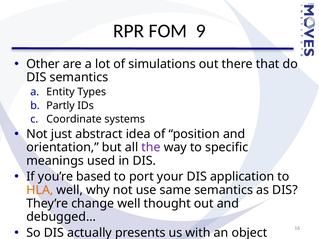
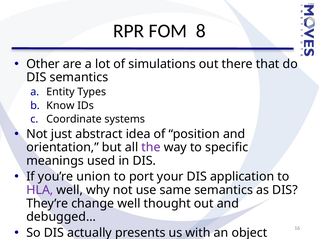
9: 9 -> 8
Partly: Partly -> Know
based: based -> union
HLA colour: orange -> purple
